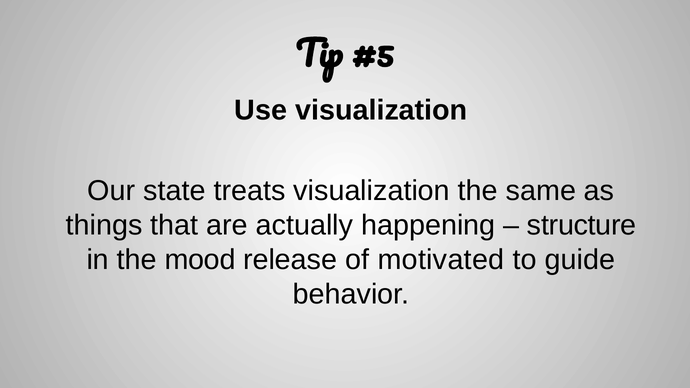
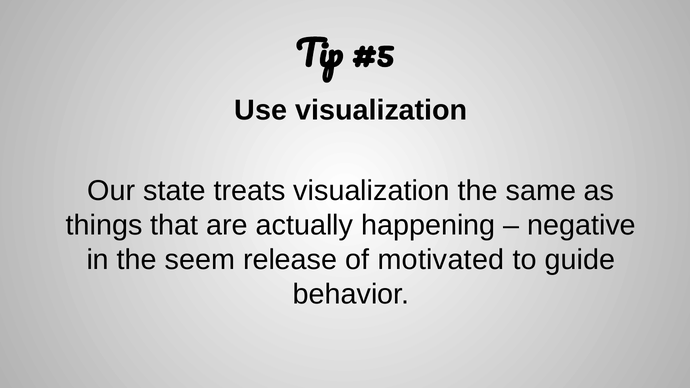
structure: structure -> negative
mood: mood -> seem
